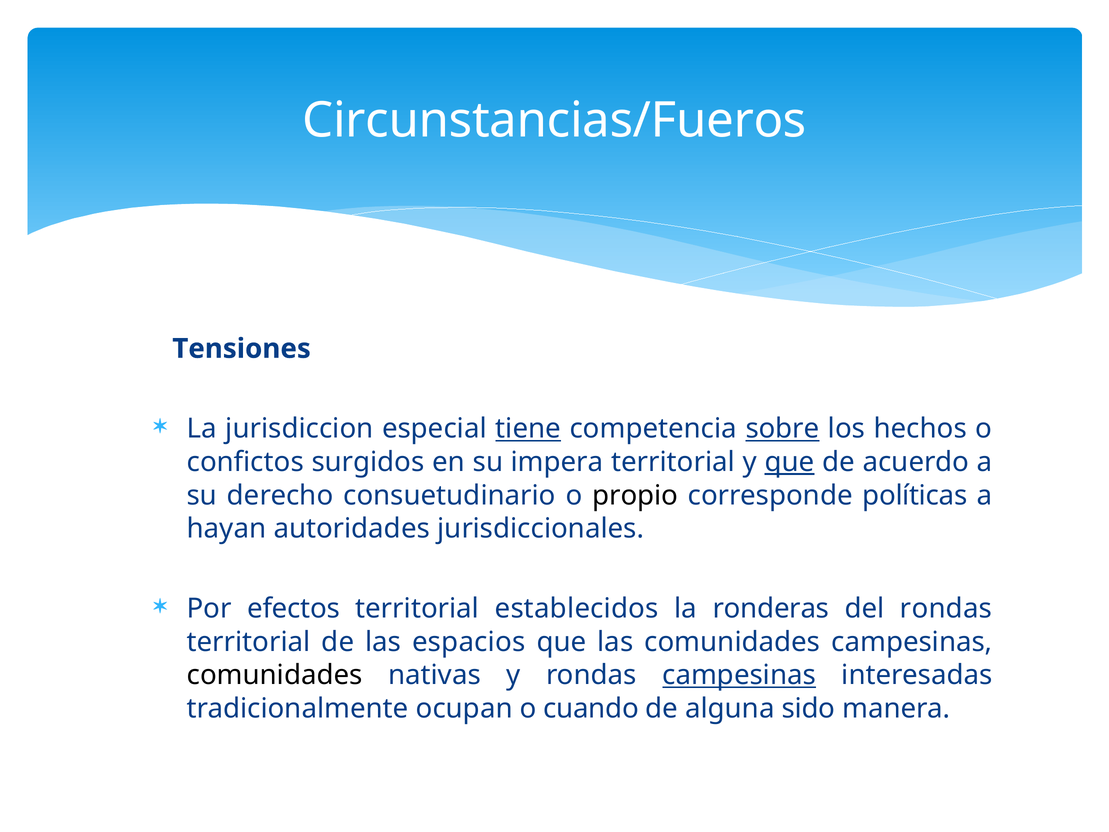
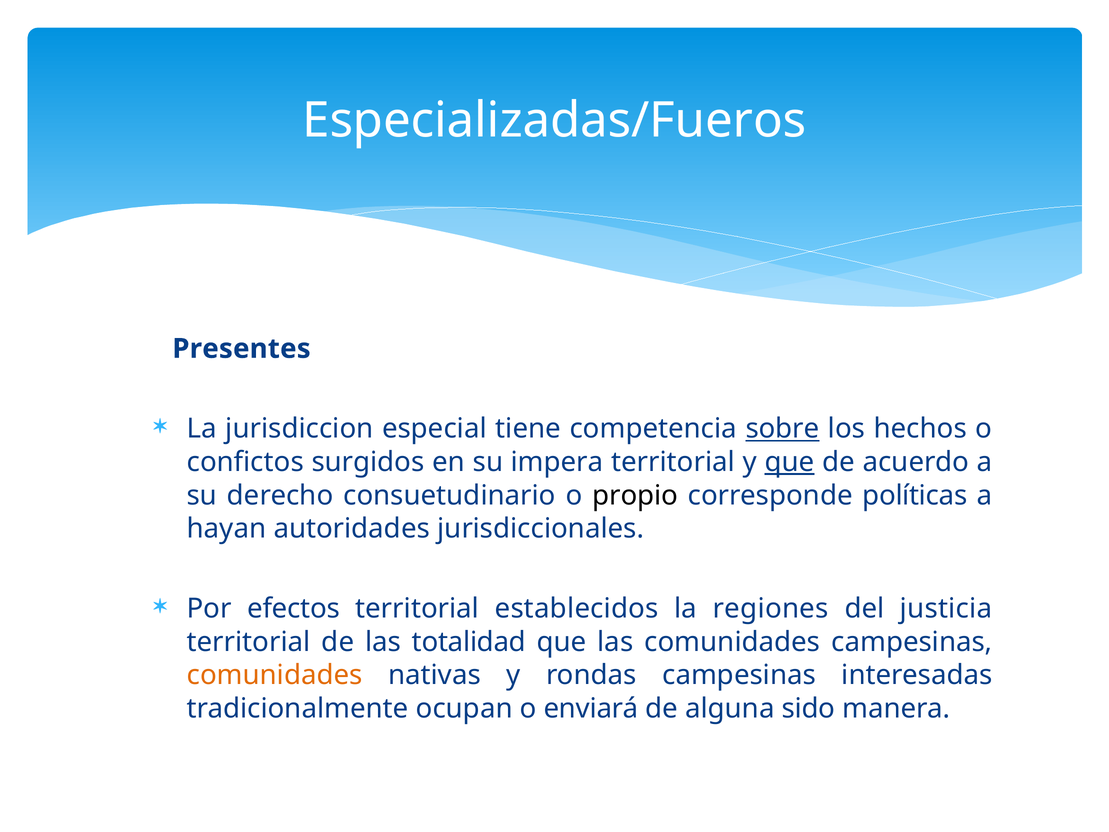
Circunstancias/Fueros: Circunstancias/Fueros -> Especializadas/Fueros
Tensiones: Tensiones -> Presentes
tiene underline: present -> none
ronderas: ronderas -> regiones
del rondas: rondas -> justicia
espacios: espacios -> totalidad
comunidades at (275, 675) colour: black -> orange
campesinas at (739, 675) underline: present -> none
cuando: cuando -> enviará
